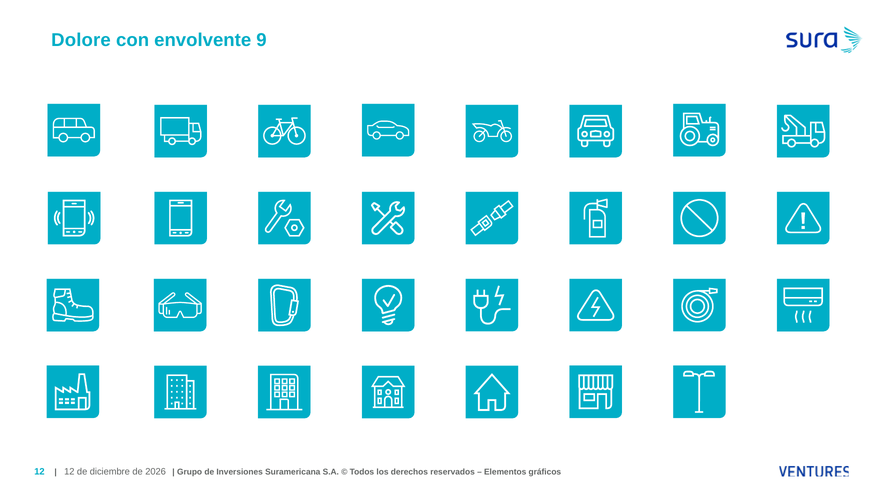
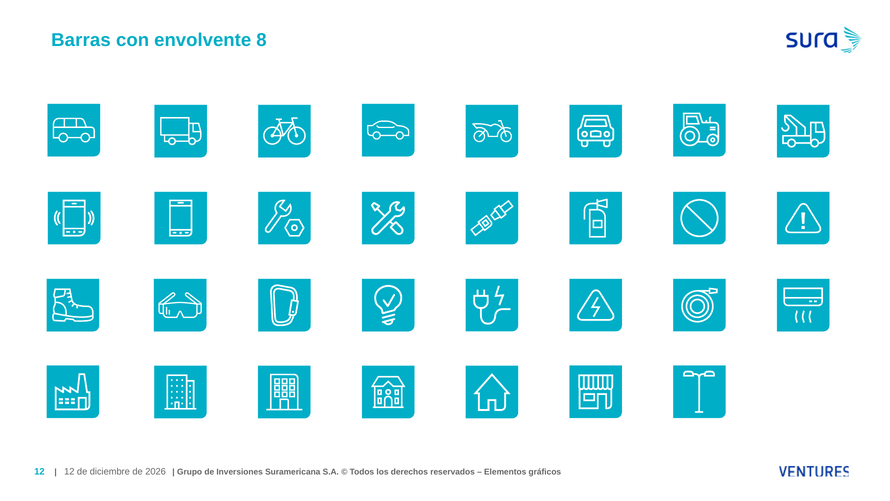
Dolore: Dolore -> Barras
9: 9 -> 8
